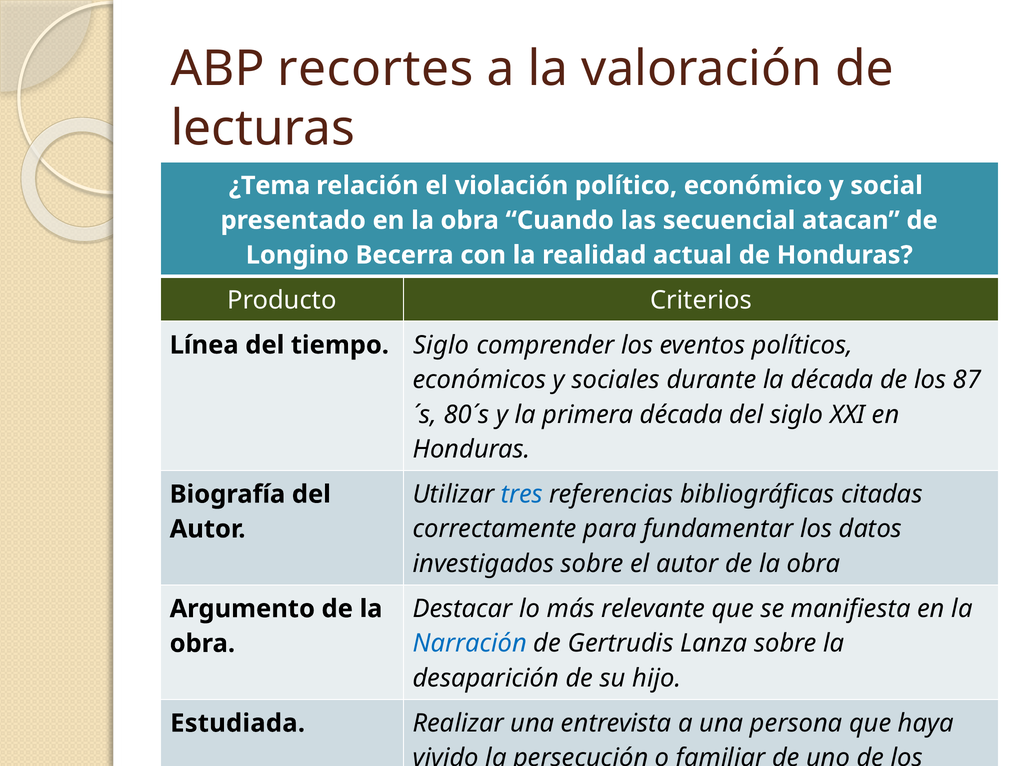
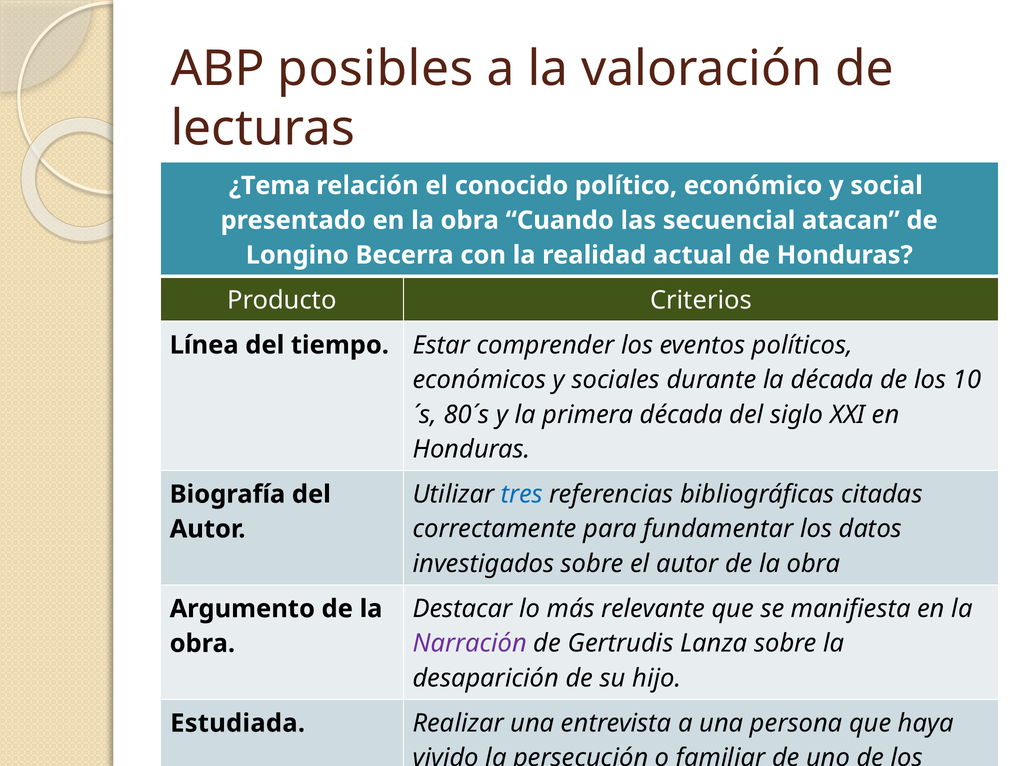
recortes: recortes -> posibles
violación: violación -> conocido
tiempo Siglo: Siglo -> Estar
87: 87 -> 10
Narración colour: blue -> purple
